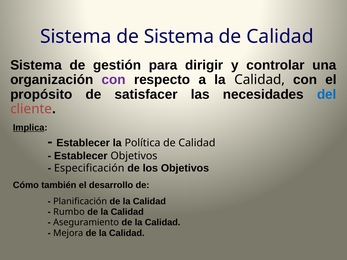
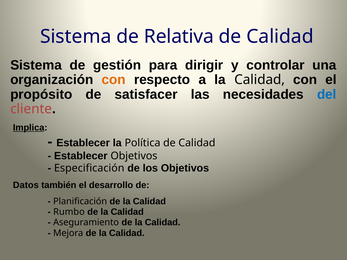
de Sistema: Sistema -> Relativa
con at (114, 80) colour: purple -> orange
Cómo: Cómo -> Datos
